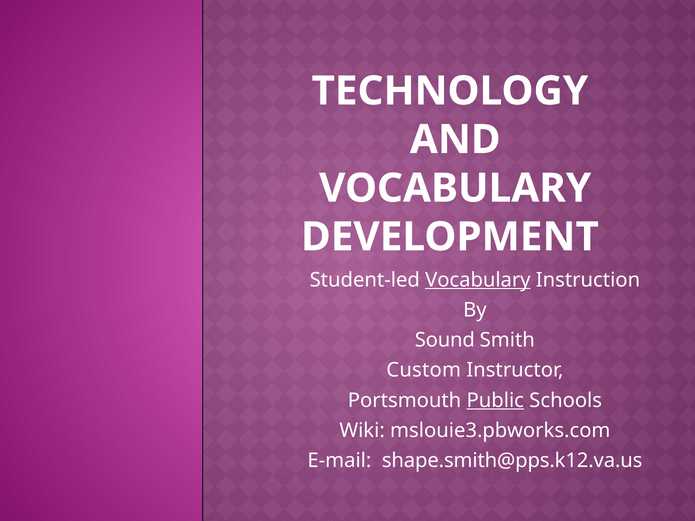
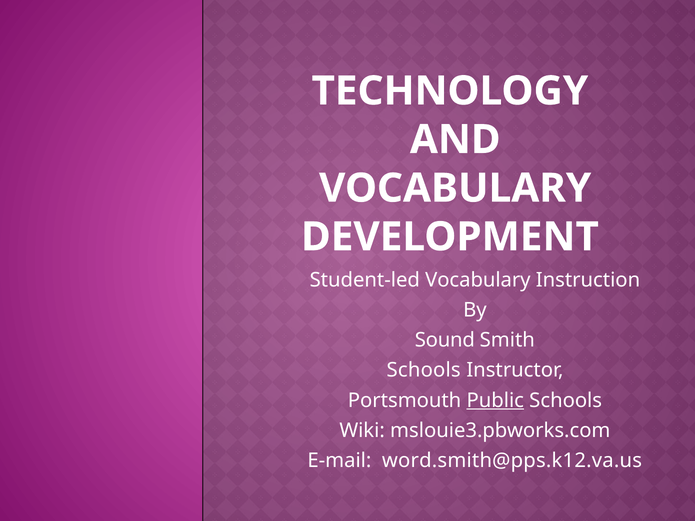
Vocabulary at (478, 280) underline: present -> none
Custom at (424, 370): Custom -> Schools
shape.smith@pps.k12.va.us: shape.smith@pps.k12.va.us -> word.smith@pps.k12.va.us
